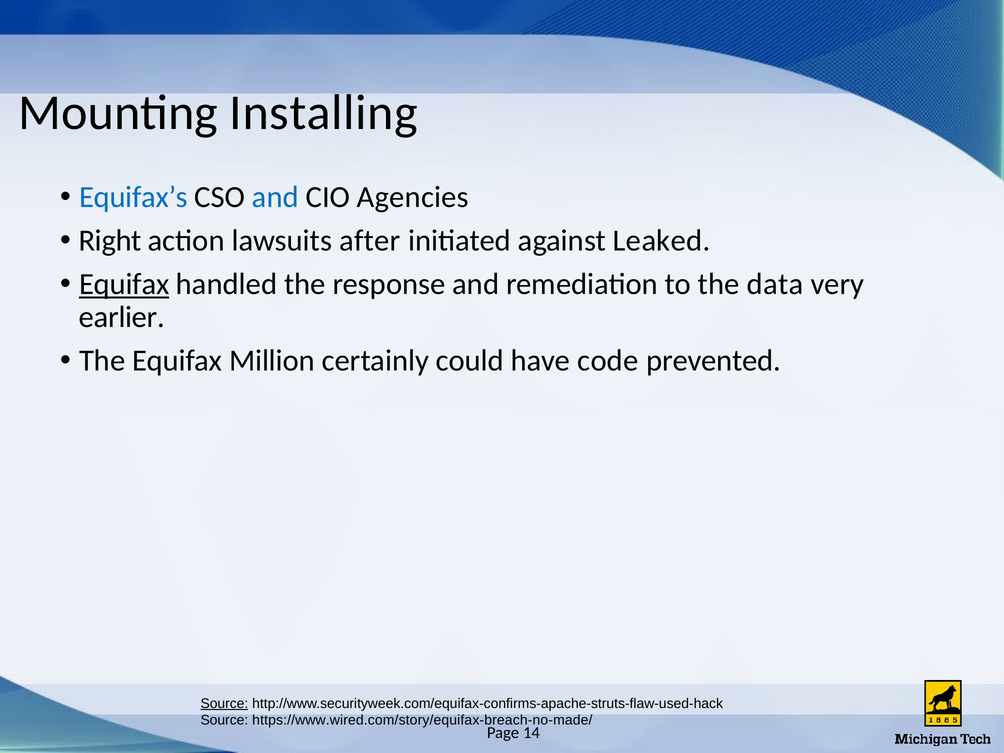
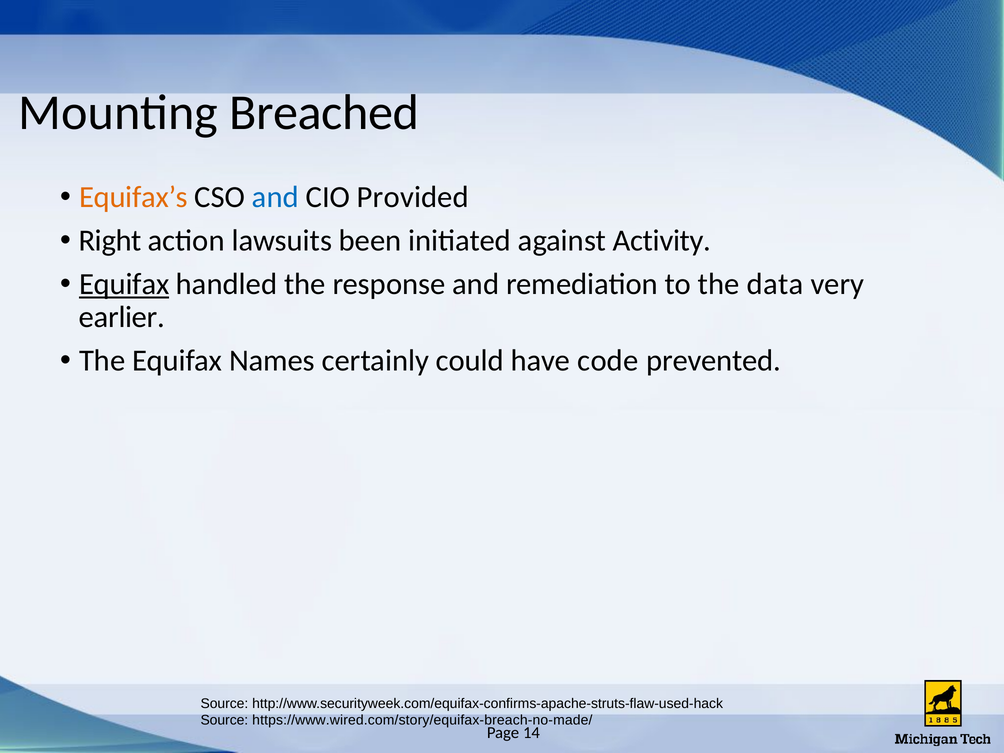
Installing: Installing -> Breached
Equifax’s colour: blue -> orange
Agencies: Agencies -> Provided
after: after -> been
Leaked: Leaked -> Activity
Million: Million -> Names
Source at (224, 704) underline: present -> none
